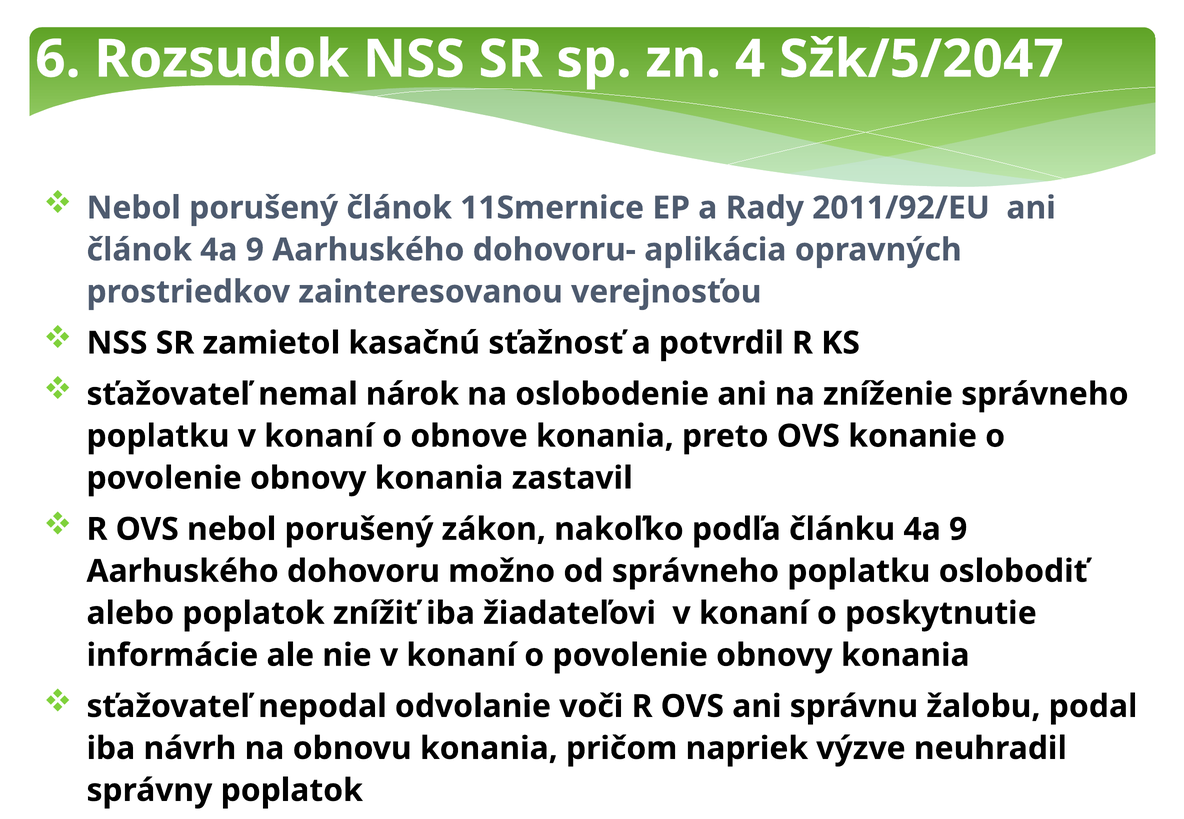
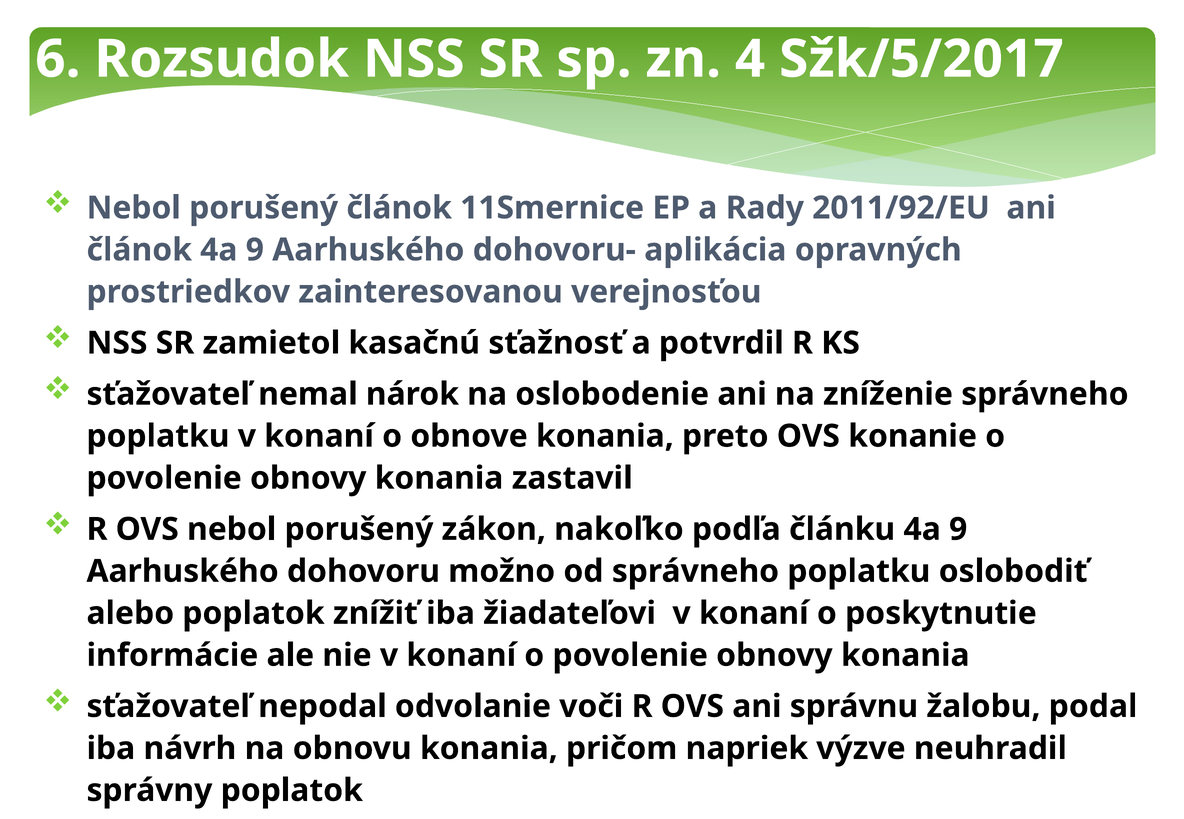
Sžk/5/2047: Sžk/5/2047 -> Sžk/5/2017
